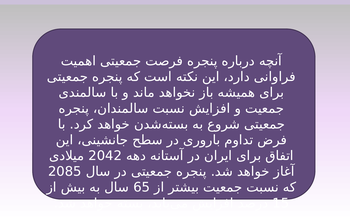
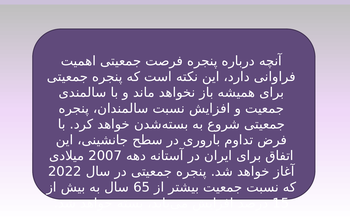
2042: 2042 -> 2007
2085: 2085 -> 2022
